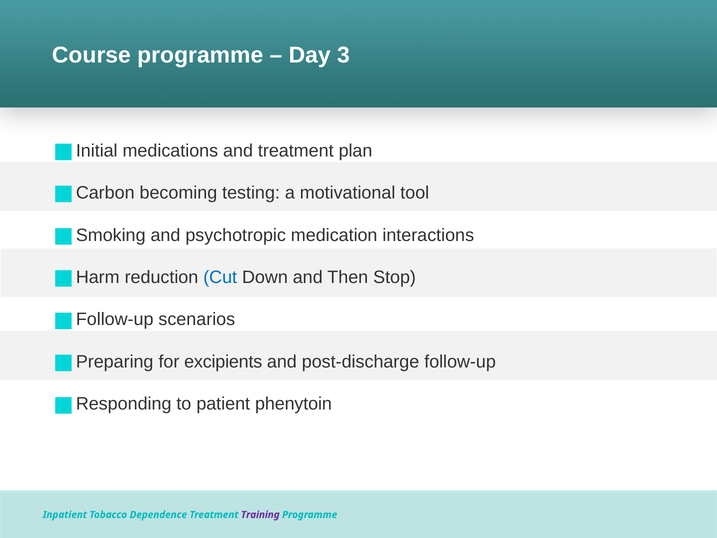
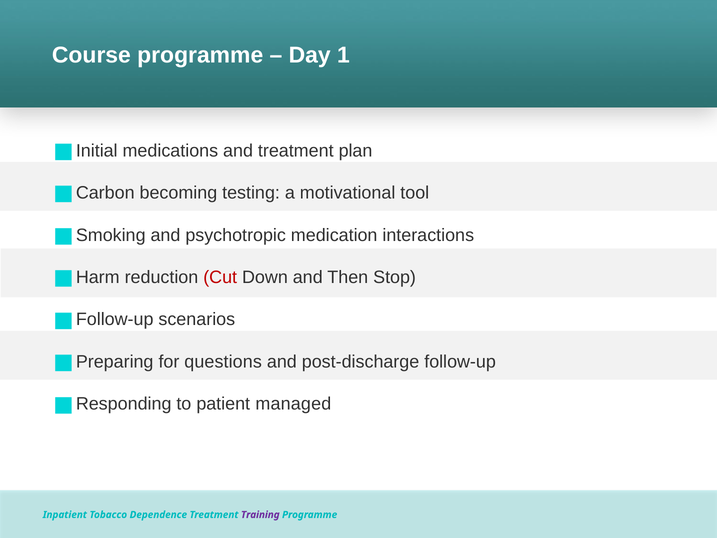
3: 3 -> 1
Cut colour: blue -> red
excipients: excipients -> questions
phenytoin: phenytoin -> managed
